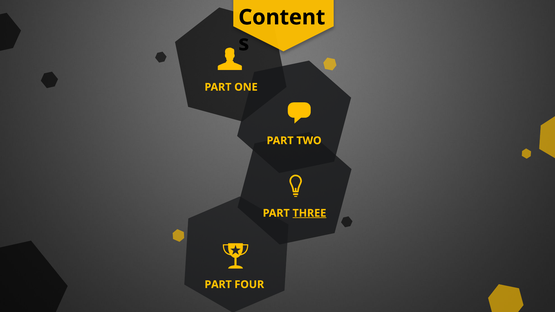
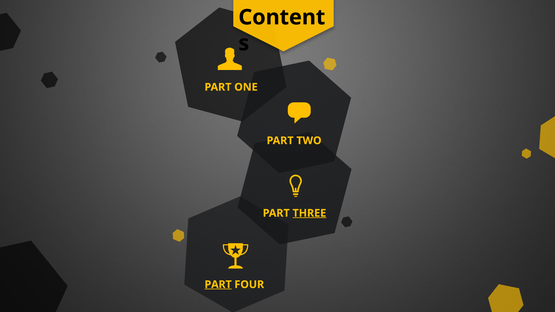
PART at (218, 285) underline: none -> present
